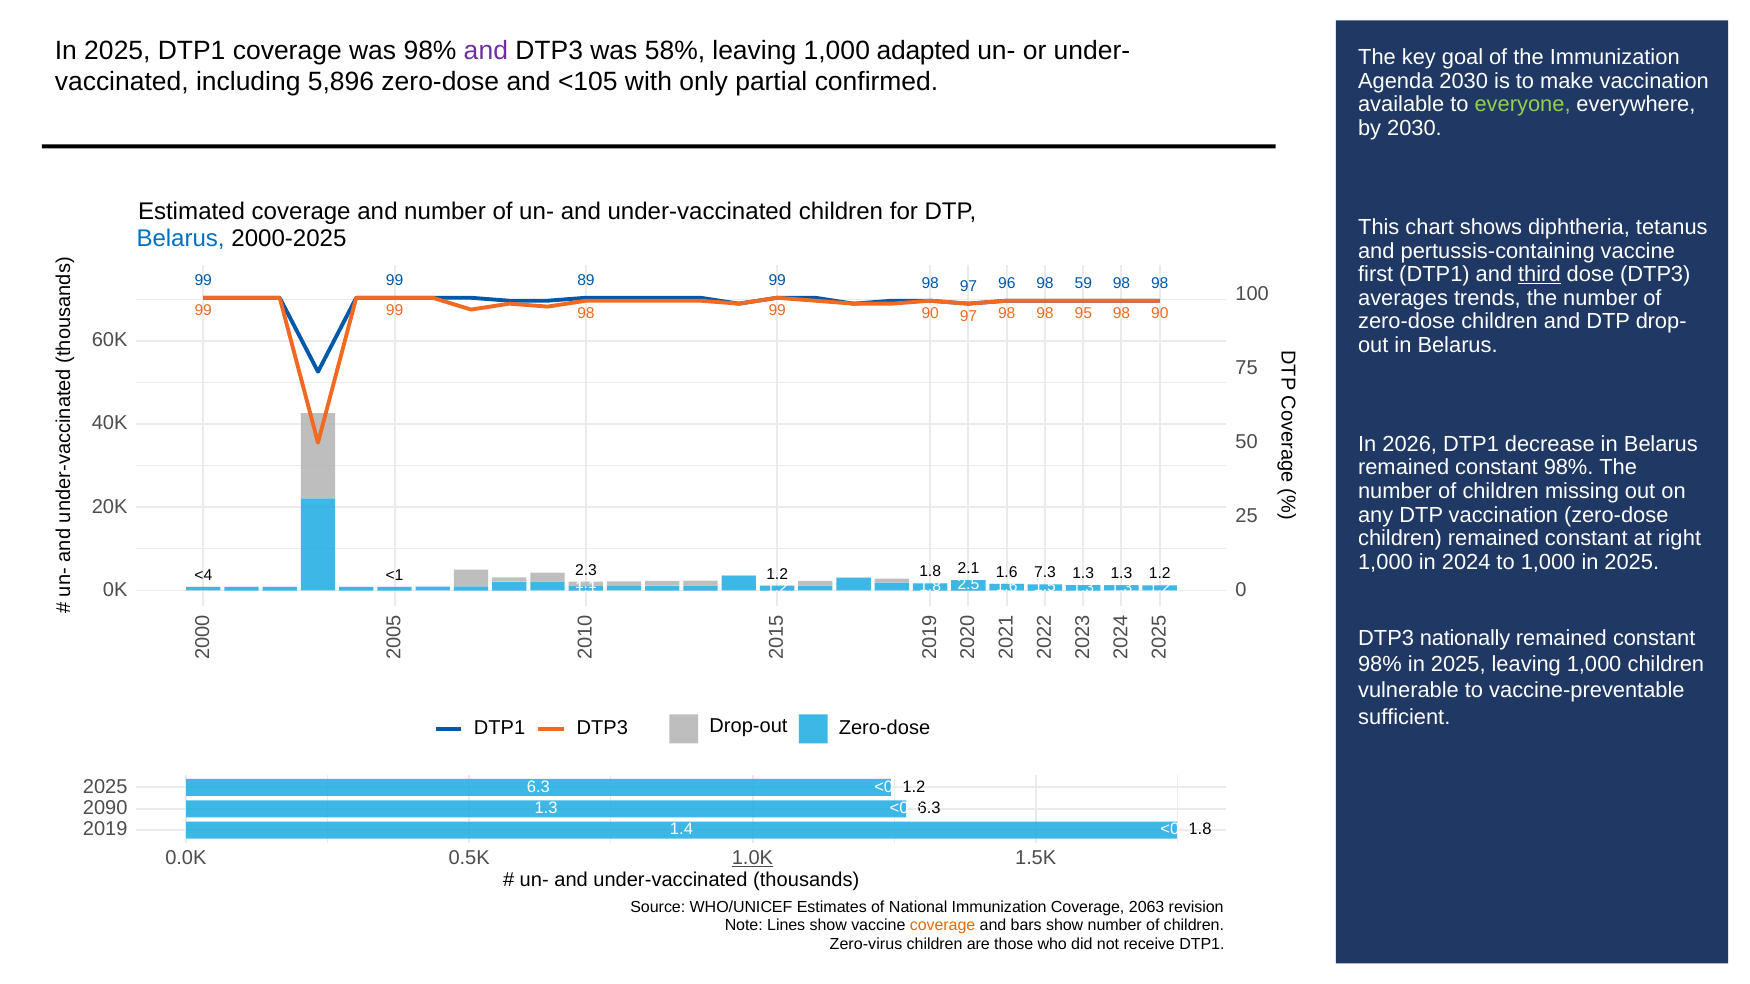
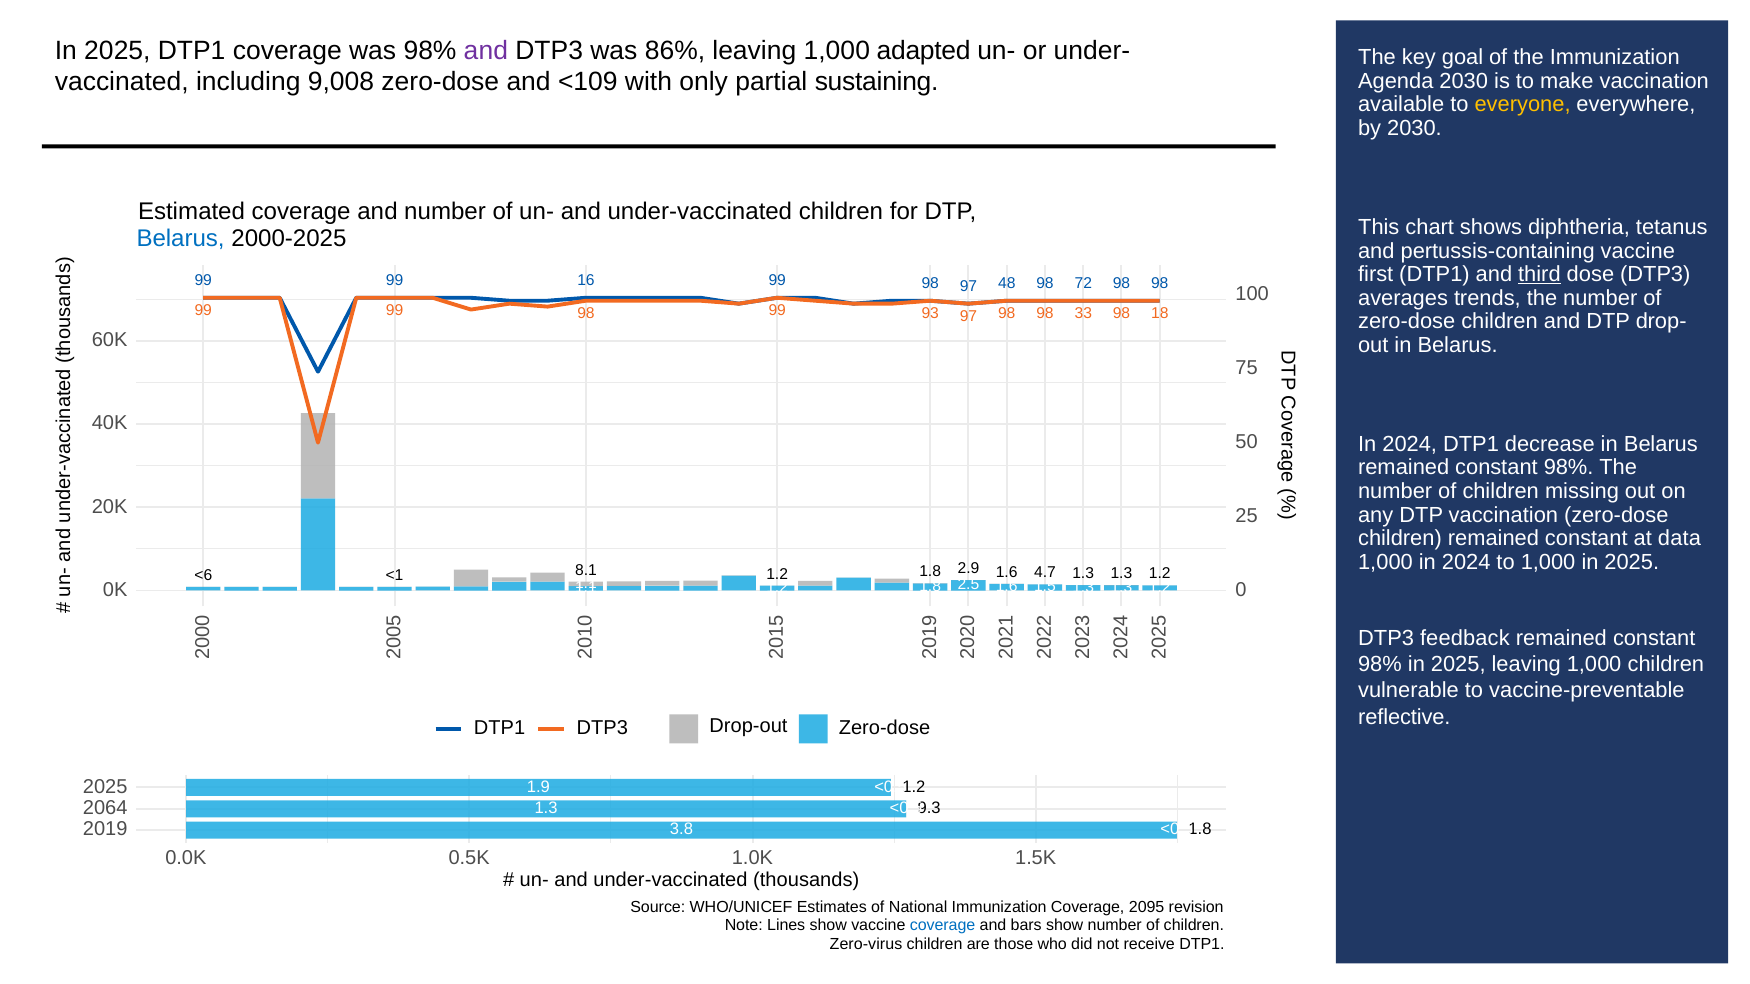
58%: 58% -> 86%
5,896: 5,896 -> 9,008
<105: <105 -> <109
confirmed: confirmed -> sustaining
everyone colour: light green -> yellow
89: 89 -> 16
96: 96 -> 48
59: 59 -> 72
99 90: 90 -> 93
95: 95 -> 33
98 90: 90 -> 18
2026 at (1410, 444): 2026 -> 2024
right: right -> data
<4: <4 -> <6
2.3: 2.3 -> 8.1
2.1: 2.1 -> 2.9
7.3: 7.3 -> 4.7
nationally: nationally -> feedback
sufficient: sufficient -> reflective
6.3 at (538, 787): 6.3 -> 1.9
2090: 2090 -> 2064
6.3 at (929, 808): 6.3 -> 9.3
1.4: 1.4 -> 3.8
1.0K underline: present -> none
2063: 2063 -> 2095
coverage at (943, 925) colour: orange -> blue
